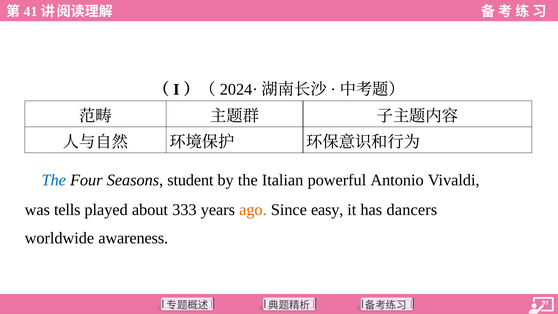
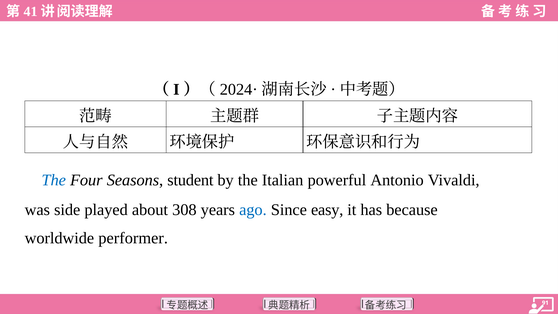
tells: tells -> side
333: 333 -> 308
ago colour: orange -> blue
dancers: dancers -> because
awareness: awareness -> performer
